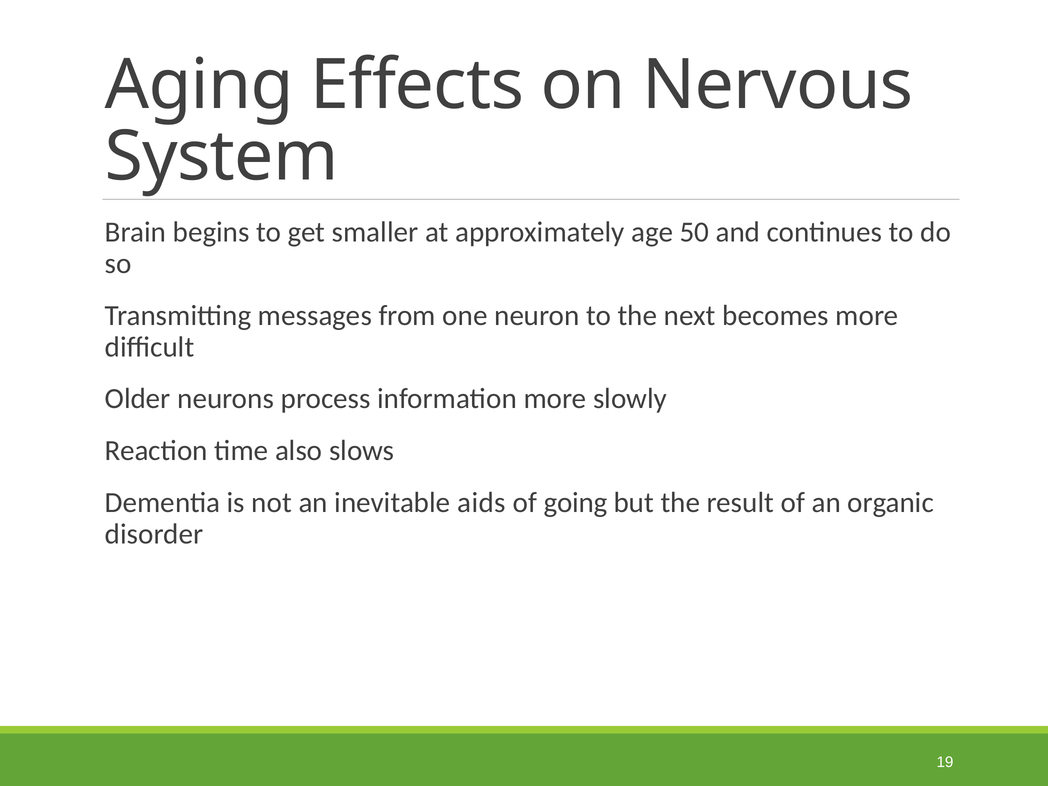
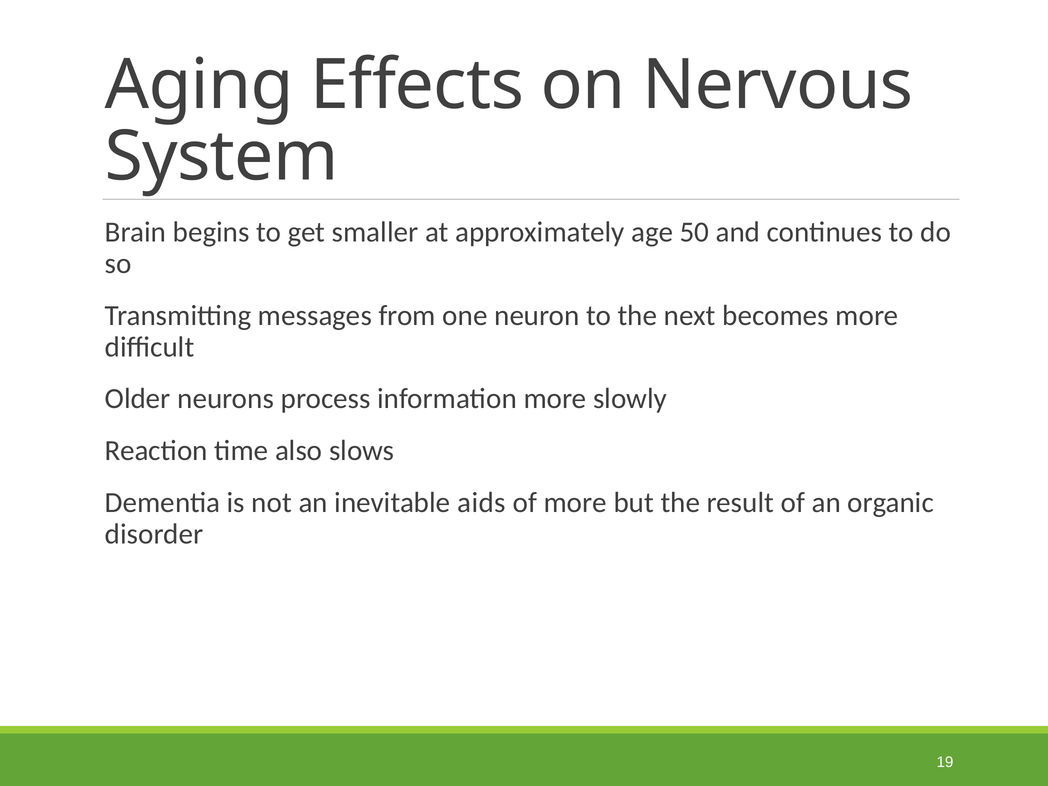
of going: going -> more
